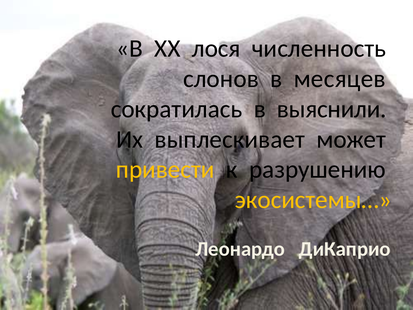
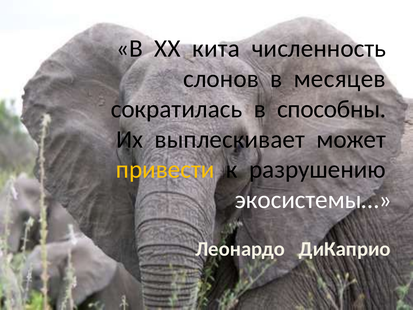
лося: лося -> кита
выяснили: выяснили -> способны
экосистемы… colour: yellow -> white
